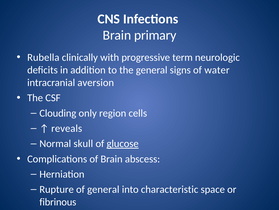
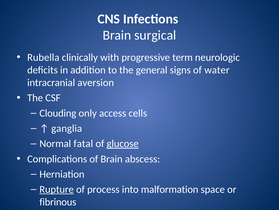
primary: primary -> surgical
region: region -> access
reveals: reveals -> ganglia
skull: skull -> fatal
Rupture underline: none -> present
of general: general -> process
characteristic: characteristic -> malformation
